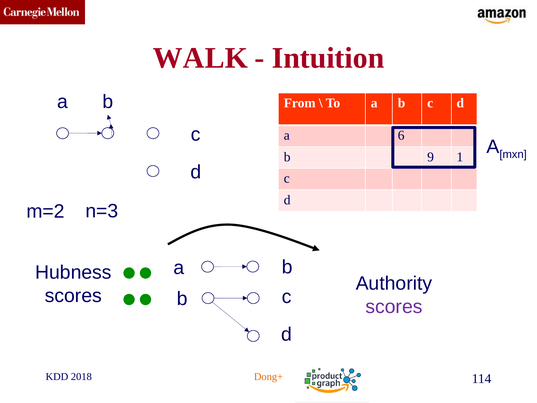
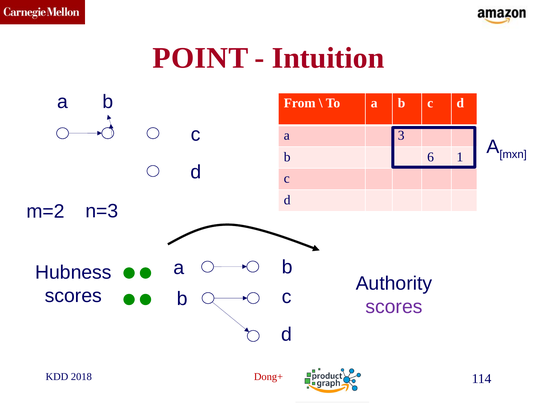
WALK: WALK -> POINT
6: 6 -> 3
9: 9 -> 6
Dong+ colour: orange -> red
